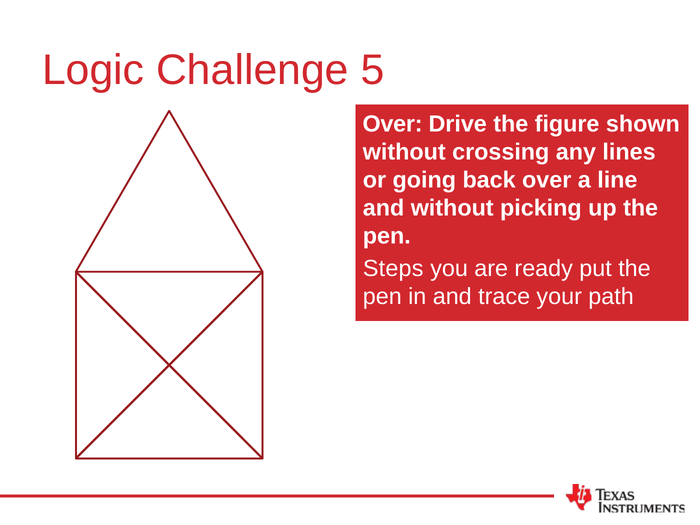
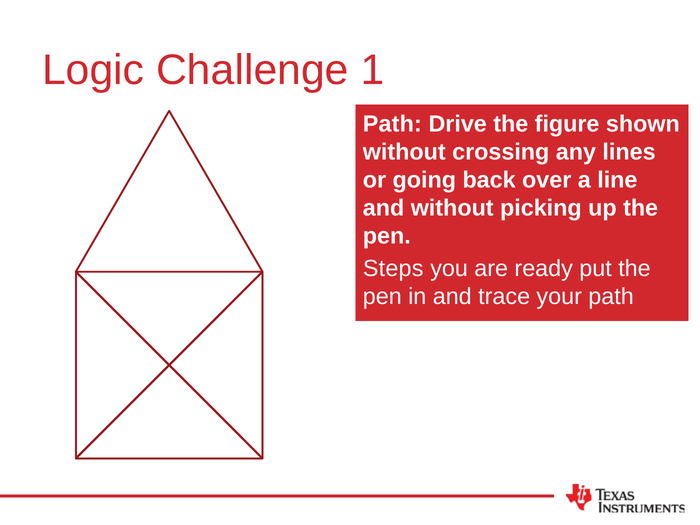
5: 5 -> 1
Over at (393, 124): Over -> Path
